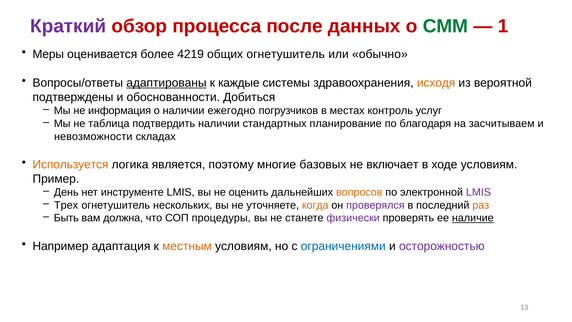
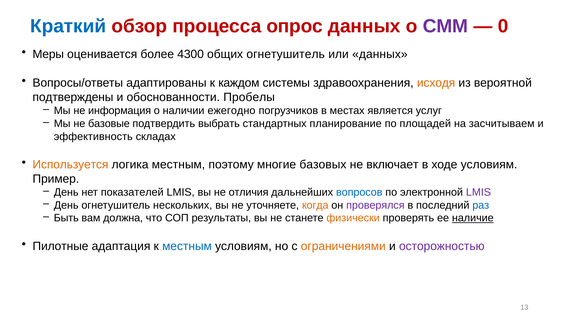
Краткий colour: purple -> blue
после: после -> опрос
СММ colour: green -> purple
1: 1 -> 0
4219: 4219 -> 4300
или обычно: обычно -> данных
адаптированы underline: present -> none
каждые: каждые -> каждом
Добиться: Добиться -> Пробелы
контроль: контроль -> является
таблица: таблица -> базовые
подтвердить наличии: наличии -> выбрать
благодаря: благодаря -> площадей
невозможности: невозможности -> эффективность
логика является: является -> местным
инструменте: инструменте -> показателей
оценить: оценить -> отличия
вопросов colour: orange -> blue
Трех at (66, 205): Трех -> День
раз colour: orange -> blue
процедуры: процедуры -> результаты
физически colour: purple -> orange
Например: Например -> Пилотные
местным at (187, 246) colour: orange -> blue
ограничениями colour: blue -> orange
